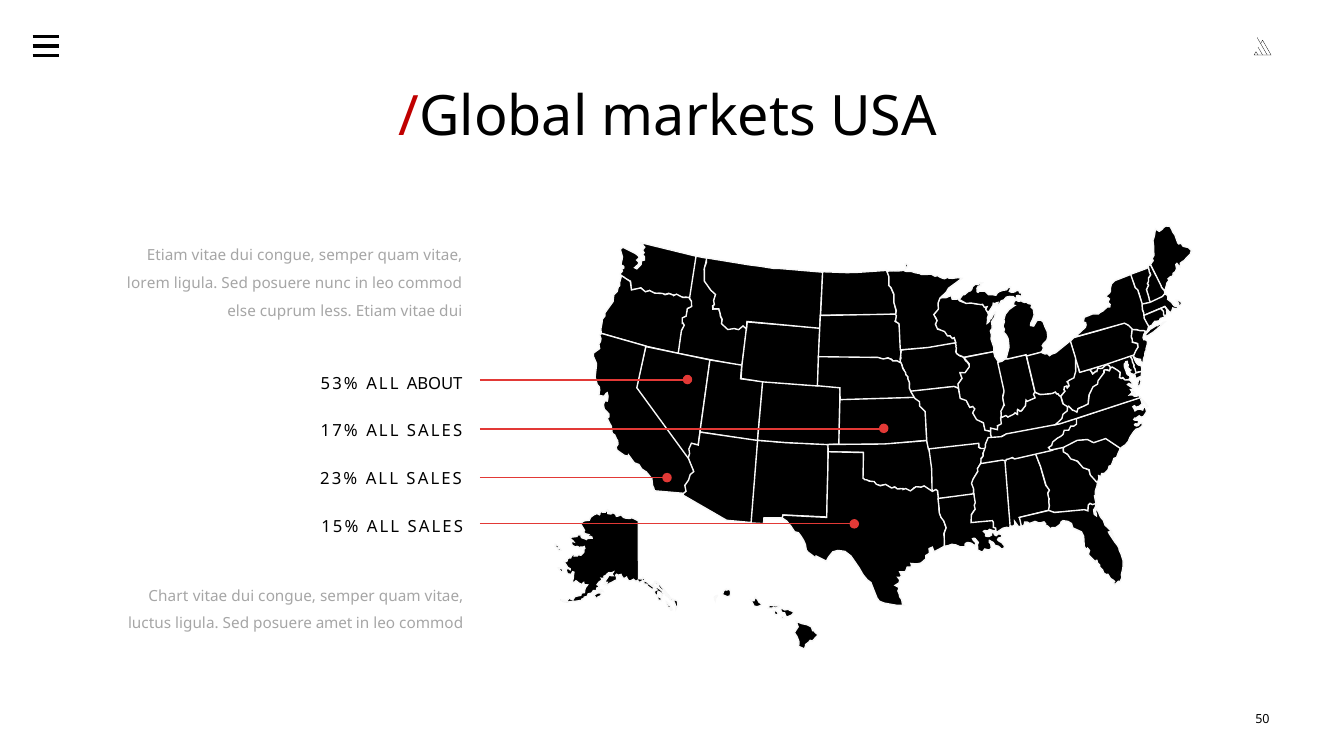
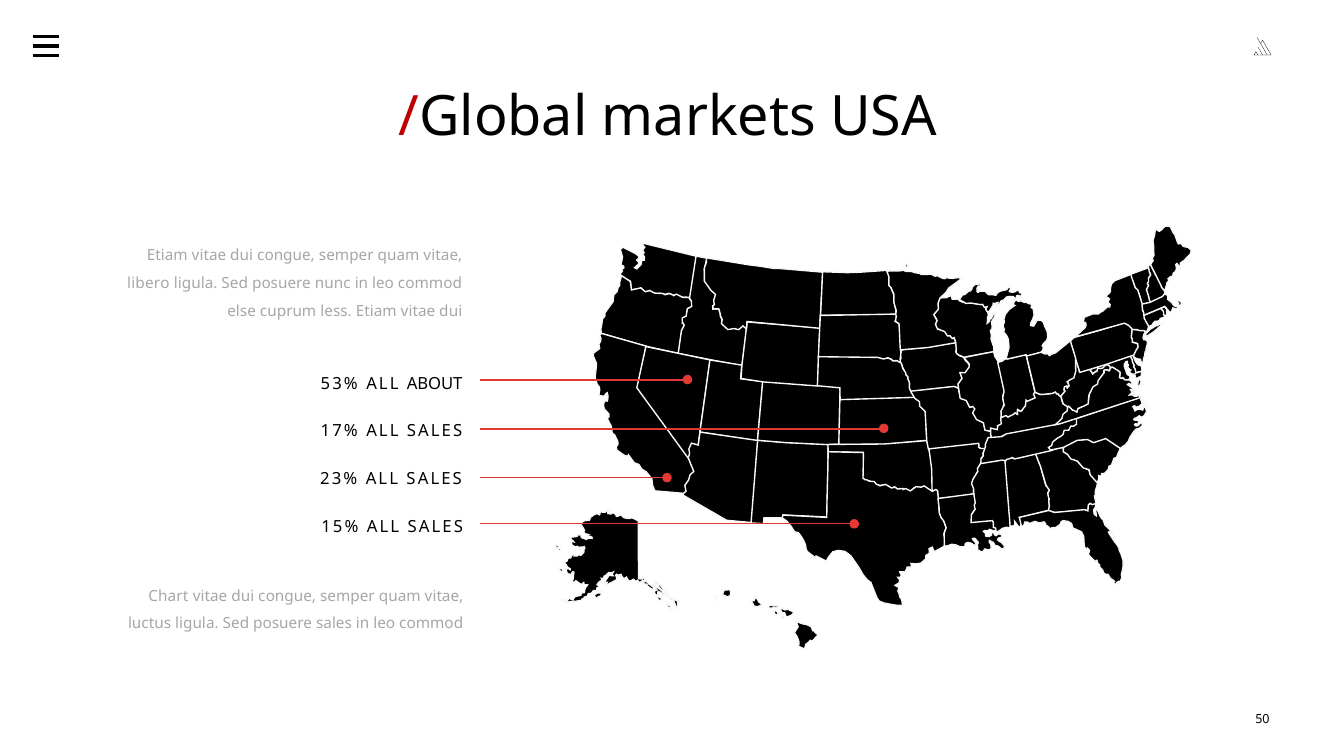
lorem: lorem -> libero
posuere amet: amet -> sales
